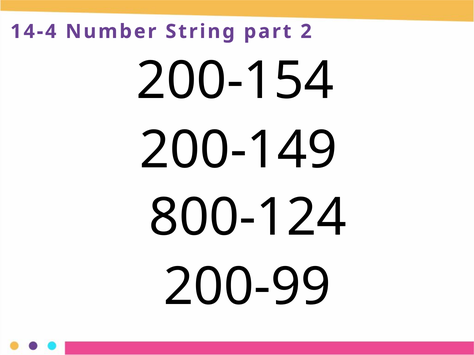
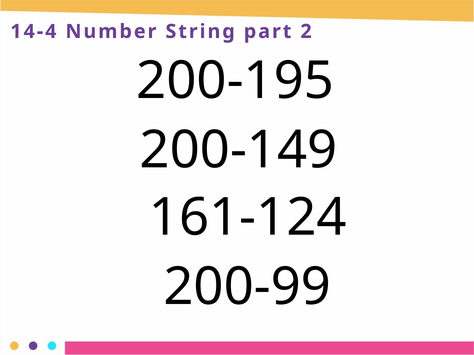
200-154: 200-154 -> 200-195
800-124: 800-124 -> 161-124
